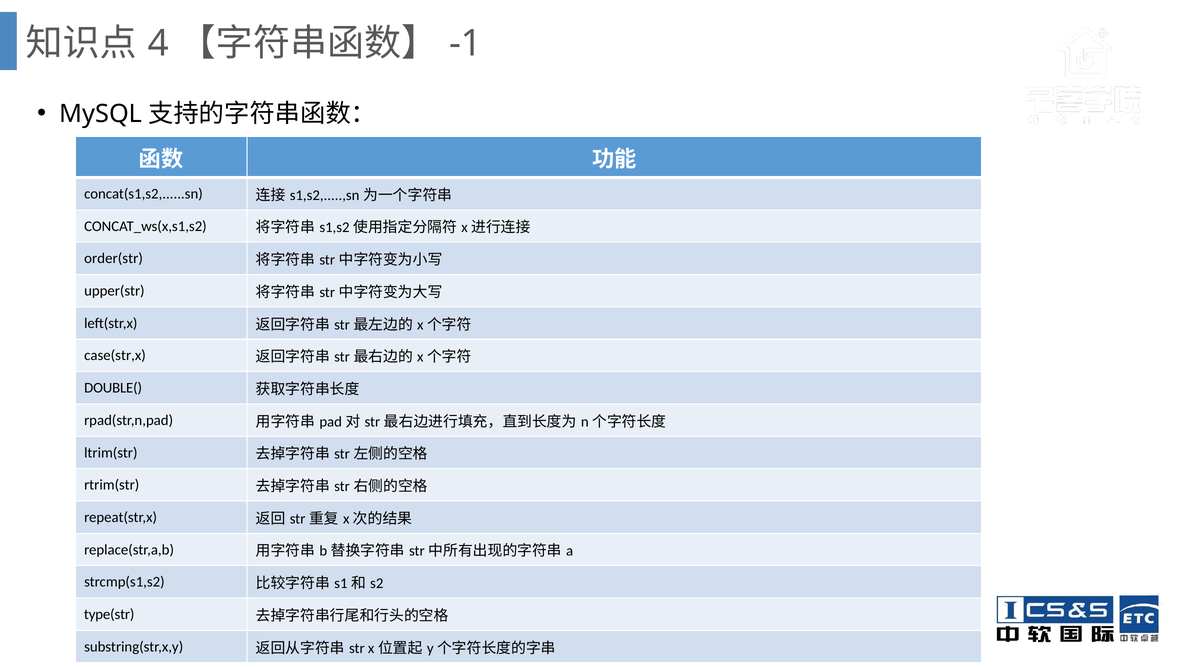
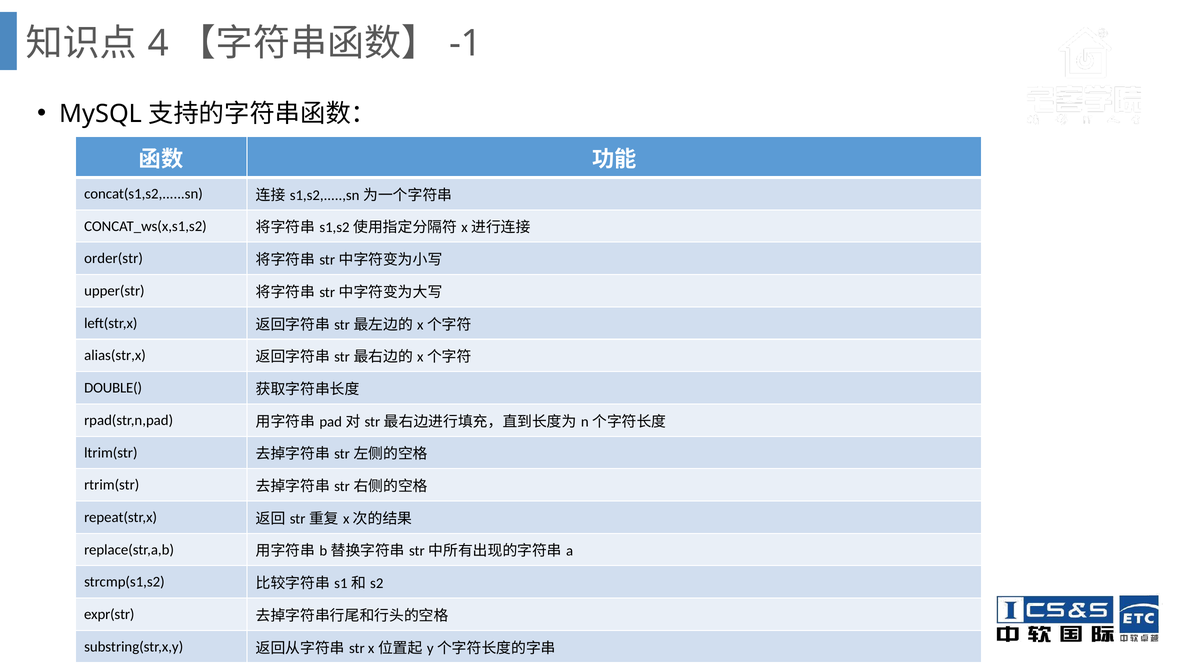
case(str,x: case(str,x -> alias(str,x
type(str: type(str -> expr(str
